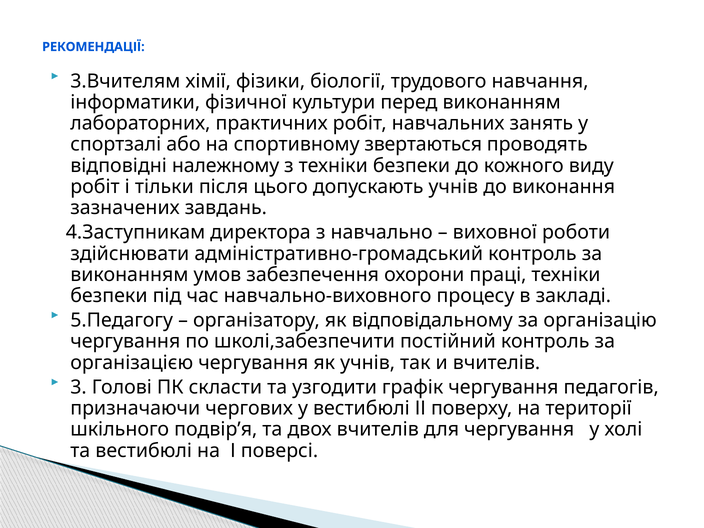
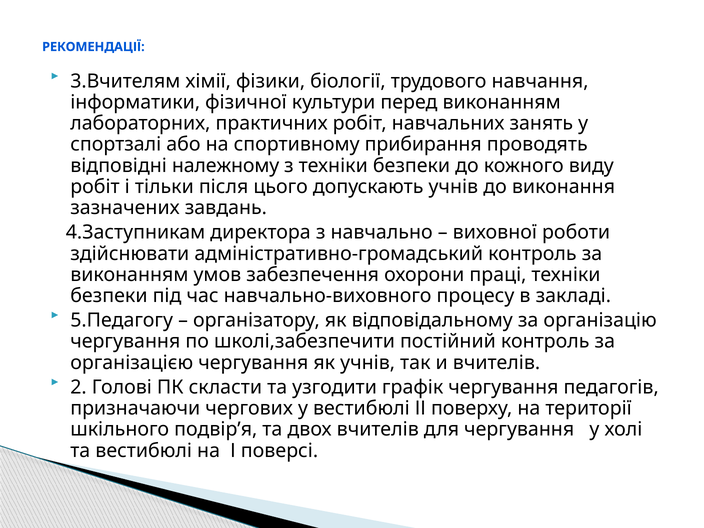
звертаються: звертаються -> прибирання
3: 3 -> 2
